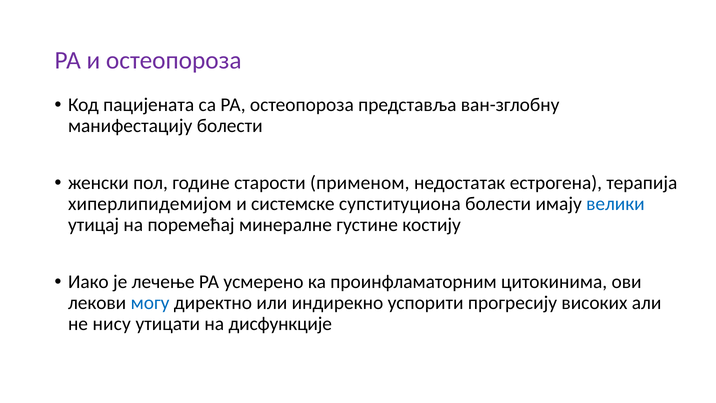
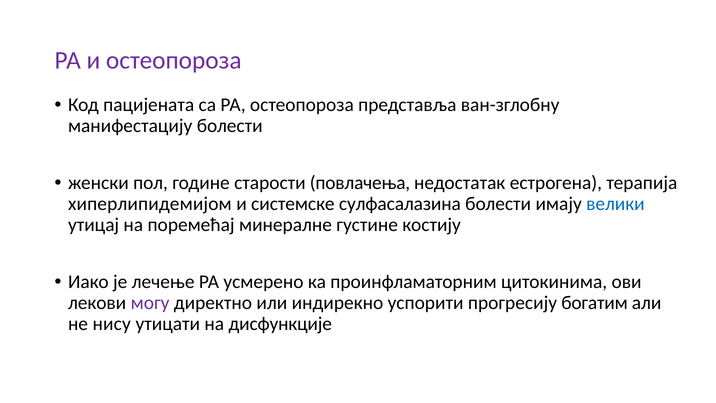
применом: применом -> повлачења
супституциона: супституциона -> сулфасалазина
могу colour: blue -> purple
високих: високих -> богатим
